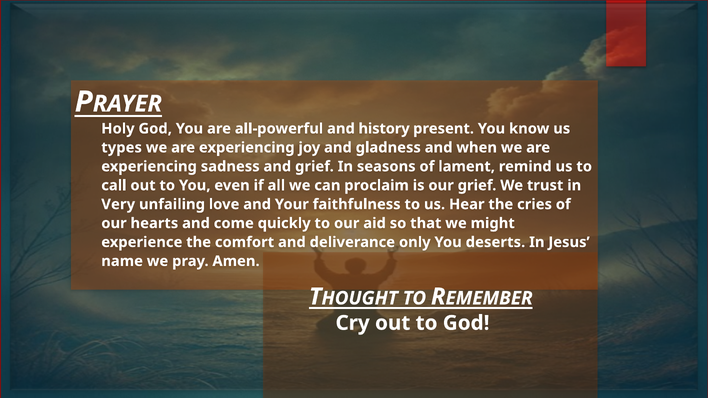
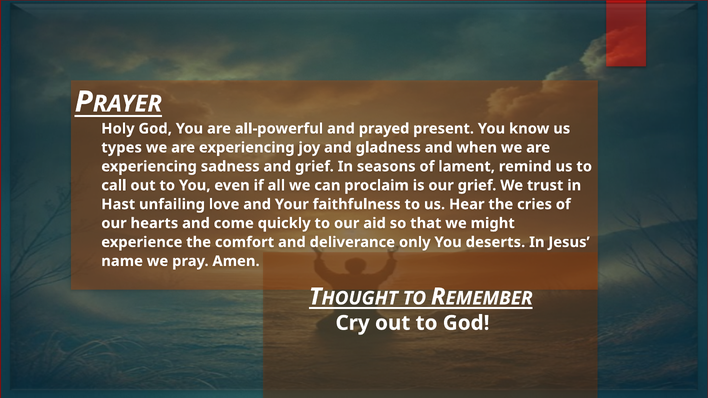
history: history -> prayed
Very: Very -> Hast
